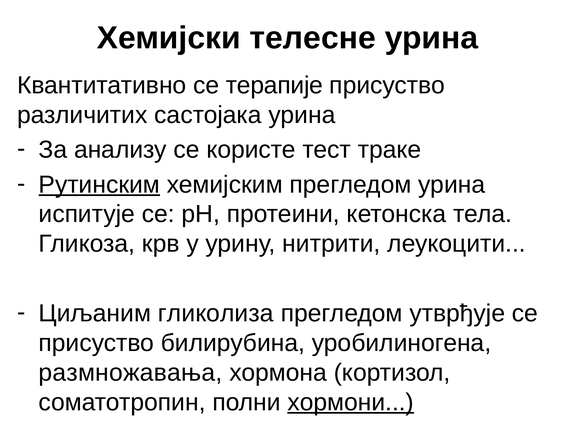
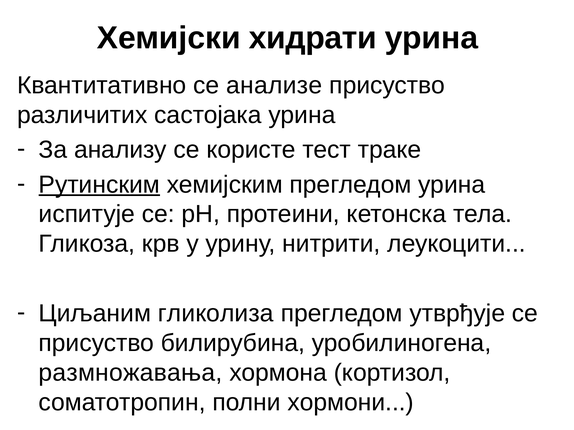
телесне: телесне -> хидрати
терапије: терапије -> анализе
хормони underline: present -> none
